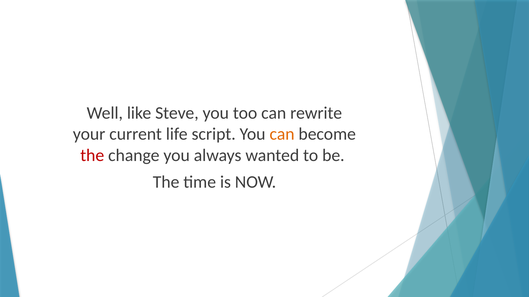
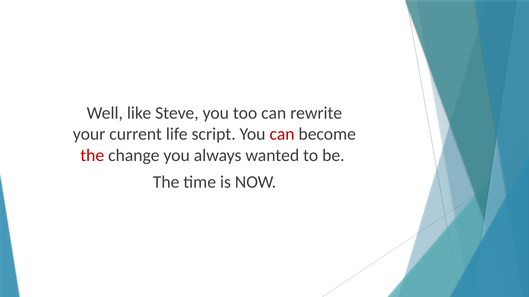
can at (282, 134) colour: orange -> red
